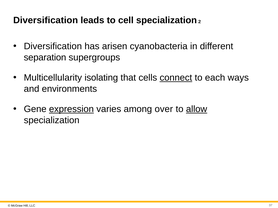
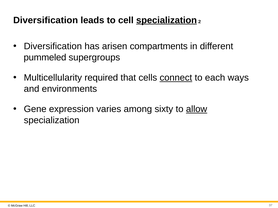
specialization at (167, 20) underline: none -> present
cyanobacteria: cyanobacteria -> compartments
separation: separation -> pummeled
isolating: isolating -> required
expression underline: present -> none
over: over -> sixty
